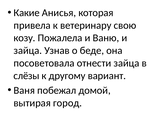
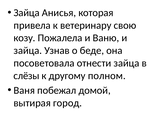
Какие at (27, 13): Какие -> Зайца
вариант: вариант -> полном
